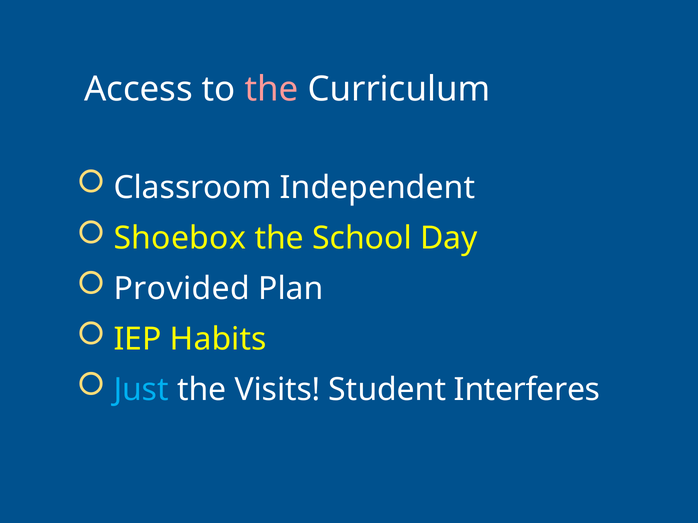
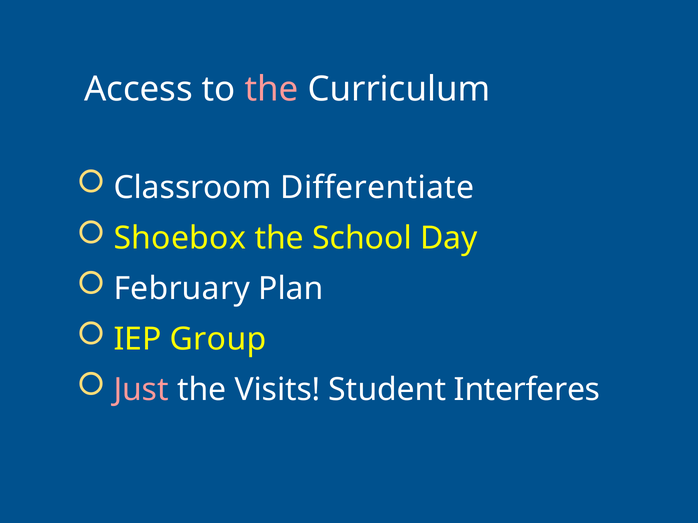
Independent: Independent -> Differentiate
Provided: Provided -> February
Habits: Habits -> Group
Just colour: light blue -> pink
